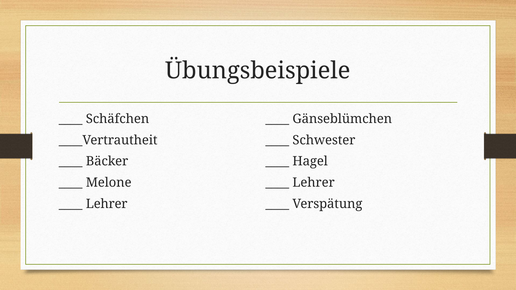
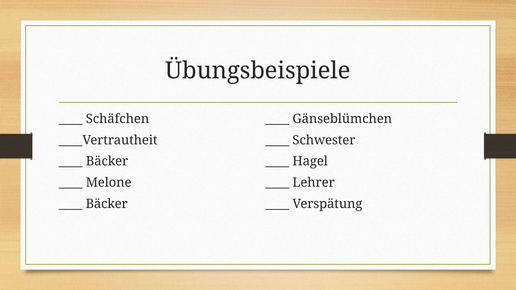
Lehrer at (107, 204): Lehrer -> Bäcker
